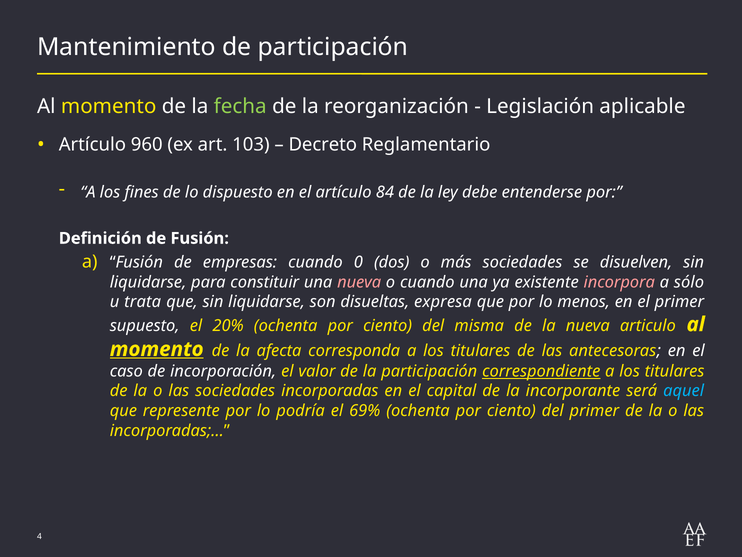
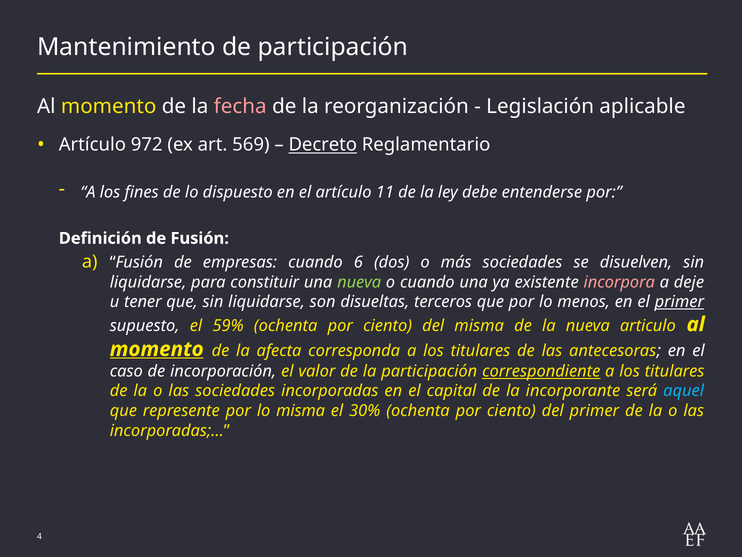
fecha colour: light green -> pink
960: 960 -> 972
103: 103 -> 569
Decreto underline: none -> present
84: 84 -> 11
0: 0 -> 6
nueva at (359, 282) colour: pink -> light green
sólo: sólo -> deje
trata: trata -> tener
expresa: expresa -> terceros
primer at (679, 302) underline: none -> present
20%: 20% -> 59%
lo podría: podría -> misma
69%: 69% -> 30%
